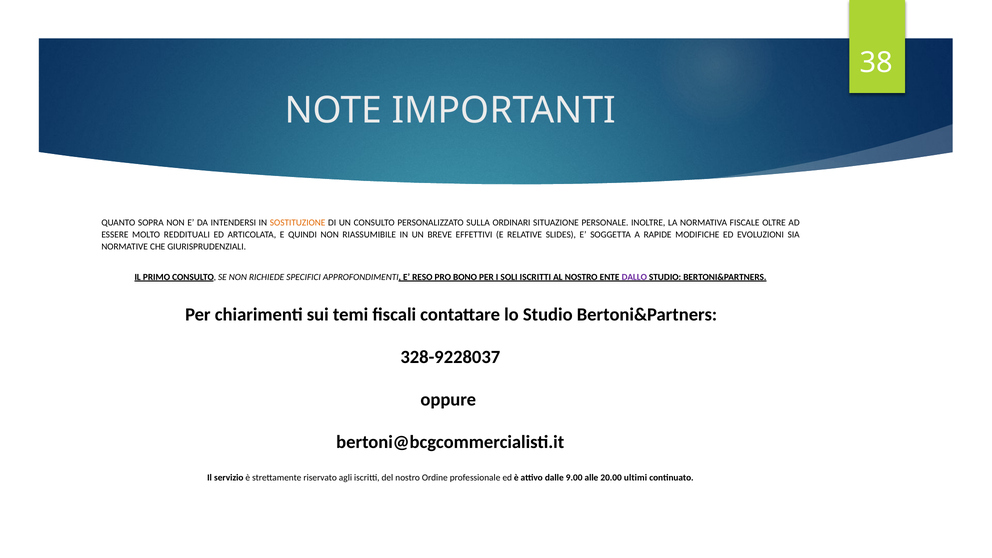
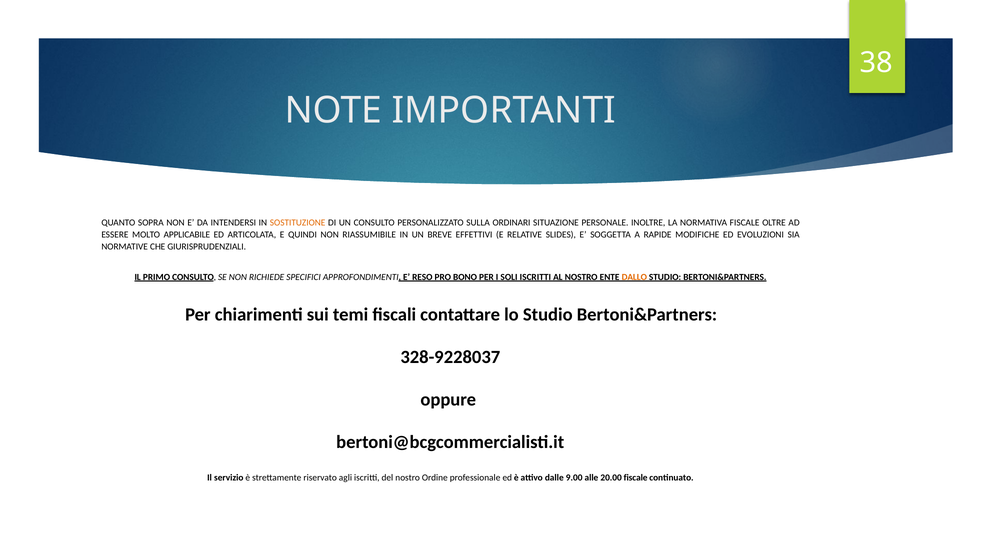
REDDITUALI: REDDITUALI -> APPLICABILE
DALLO colour: purple -> orange
20.00 ultimi: ultimi -> fiscale
